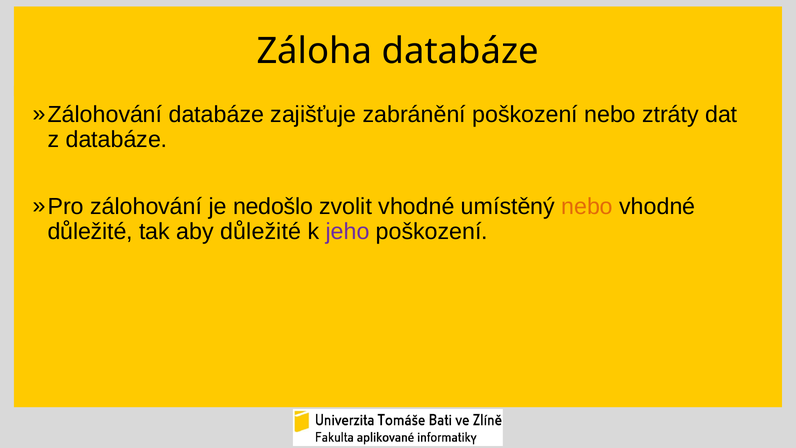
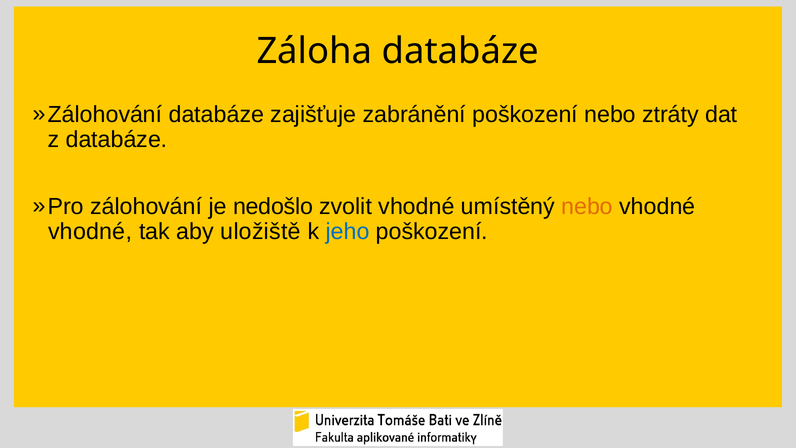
důležité at (90, 232): důležité -> vhodné
aby důležité: důležité -> uložiště
jeho colour: purple -> blue
